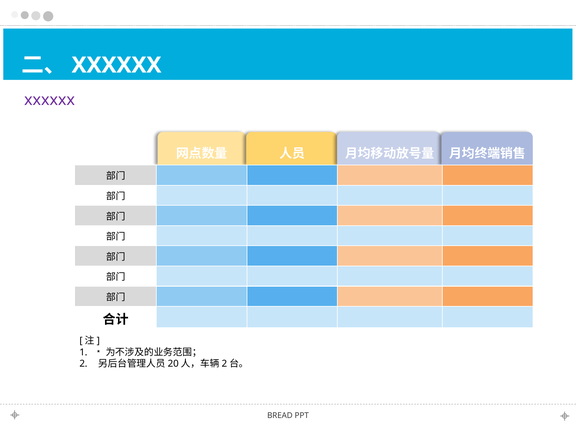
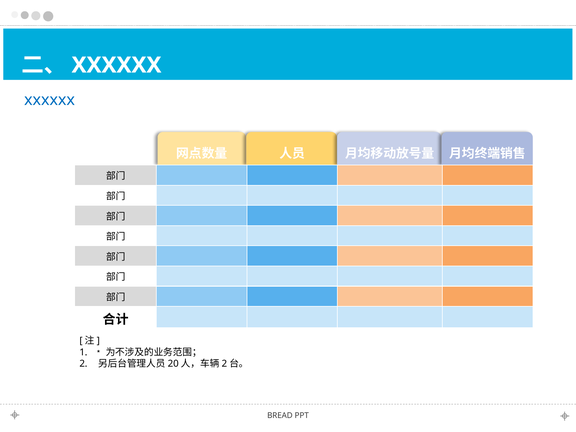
xxxxxx at (50, 100) colour: purple -> blue
